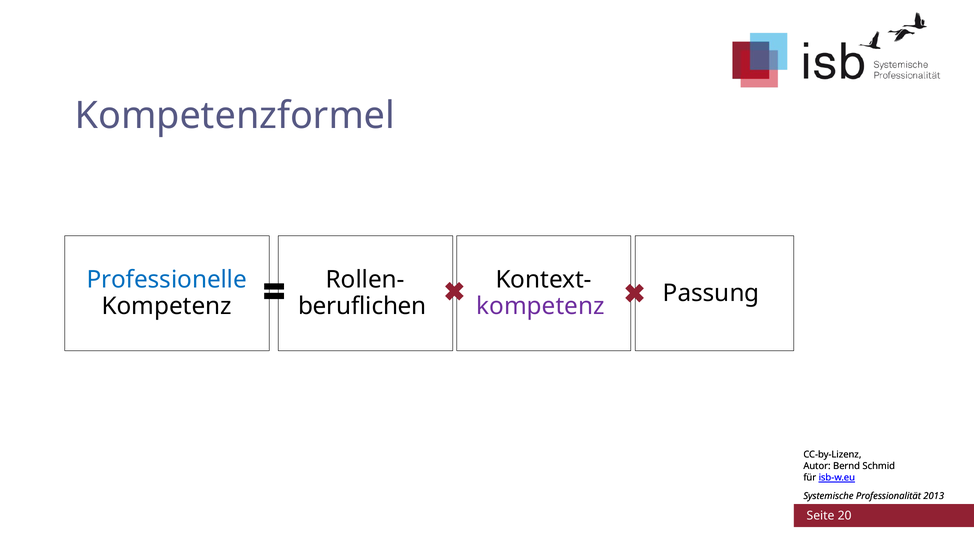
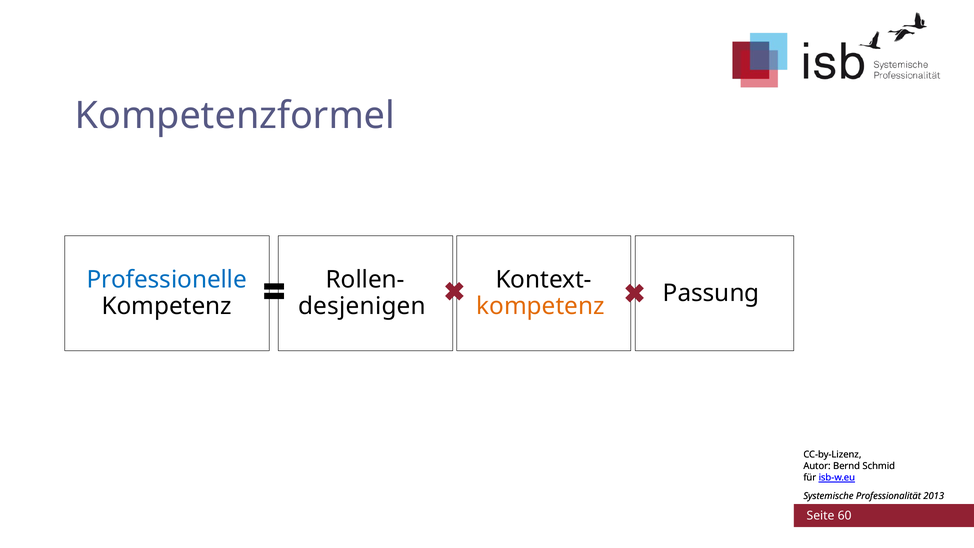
beruflichen: beruflichen -> desjenigen
kompetenz at (541, 306) colour: purple -> orange
20: 20 -> 60
